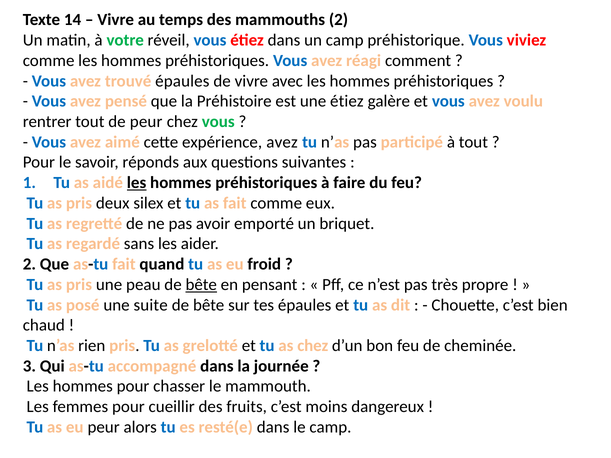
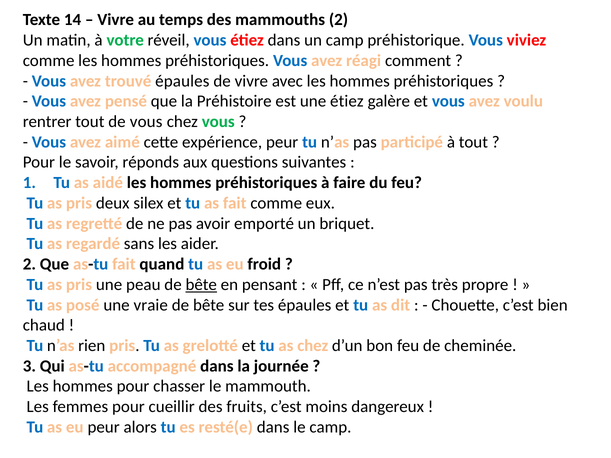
de peur: peur -> vous
expérience avez: avez -> peur
les at (137, 183) underline: present -> none
suite: suite -> vraie
